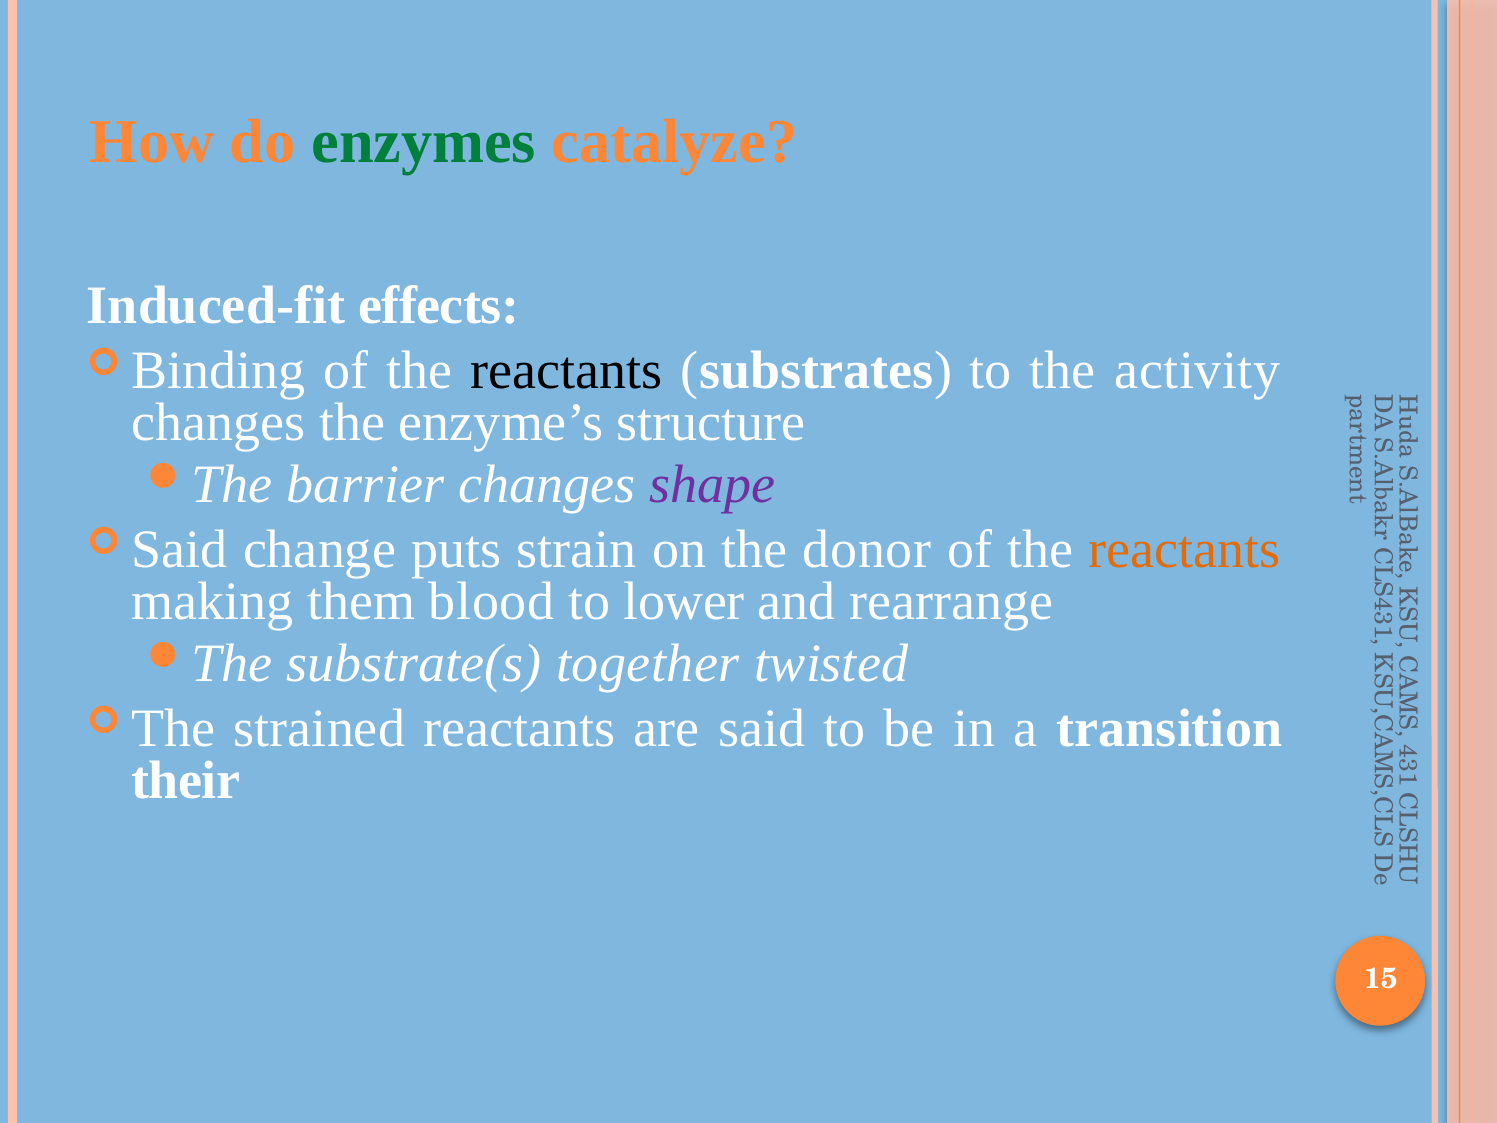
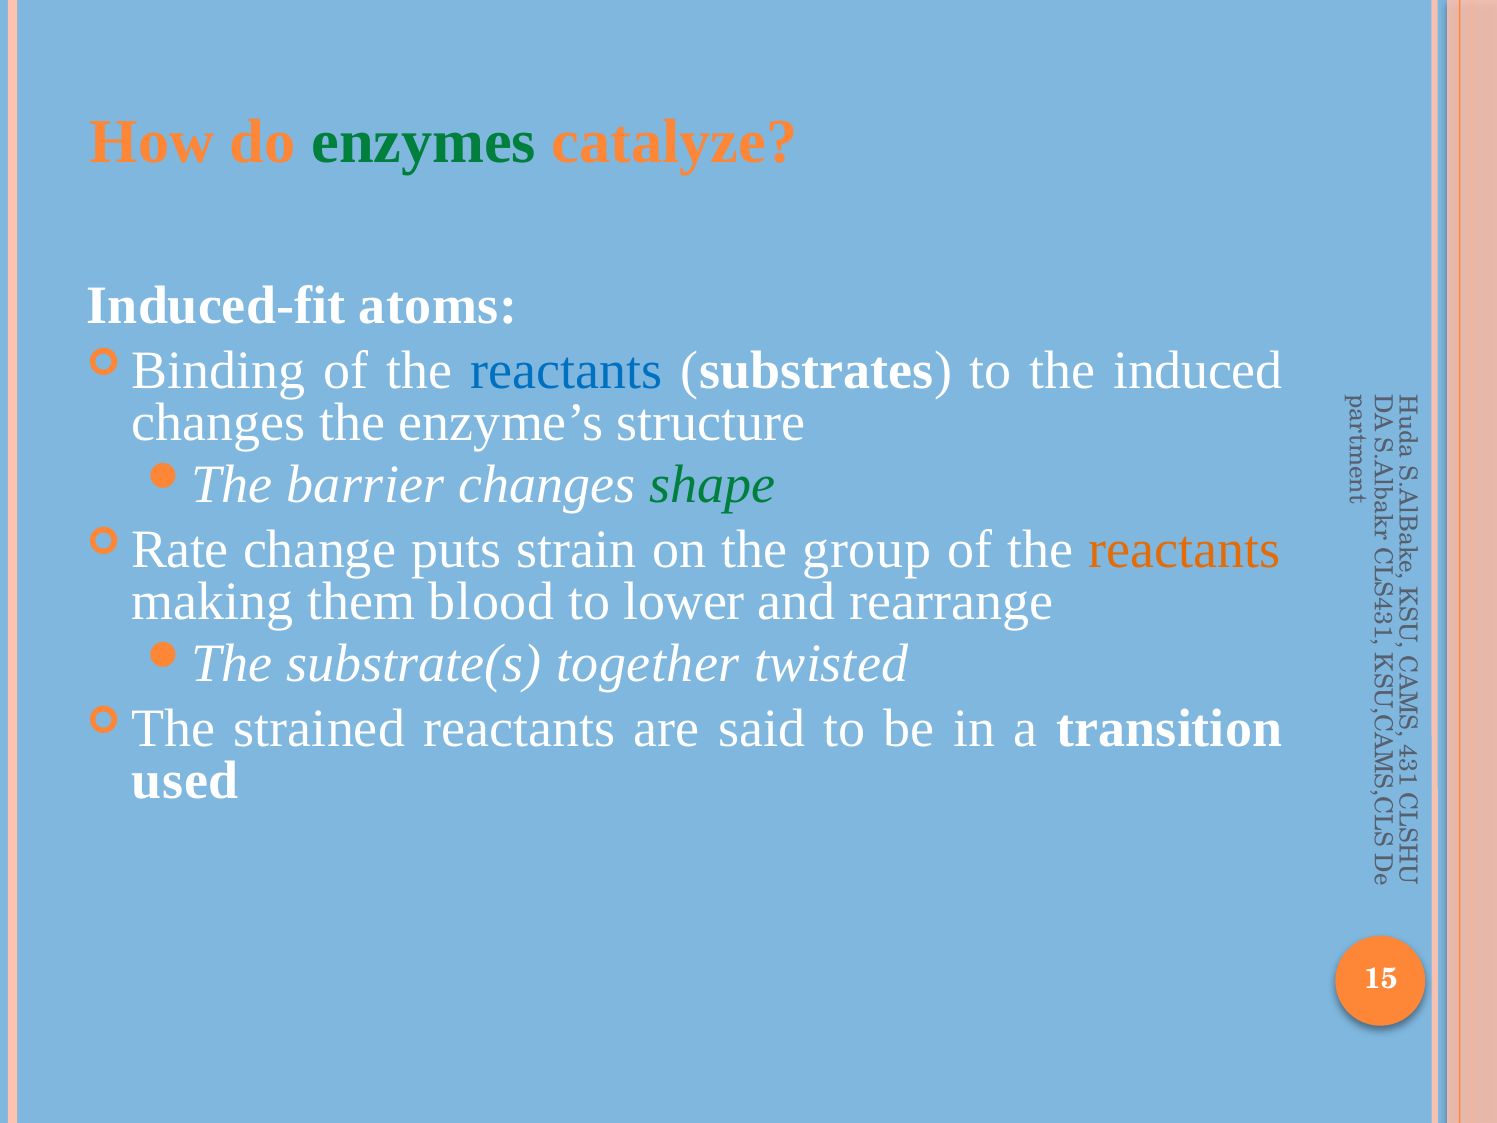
effects: effects -> atoms
reactants at (567, 370) colour: black -> blue
activity: activity -> induced
shape colour: purple -> green
Said at (180, 549): Said -> Rate
donor: donor -> group
their: their -> used
